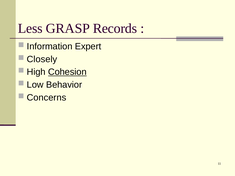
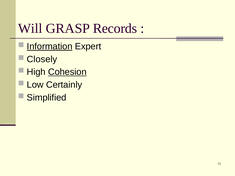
Less: Less -> Will
Information underline: none -> present
Behavior: Behavior -> Certainly
Concerns: Concerns -> Simplified
